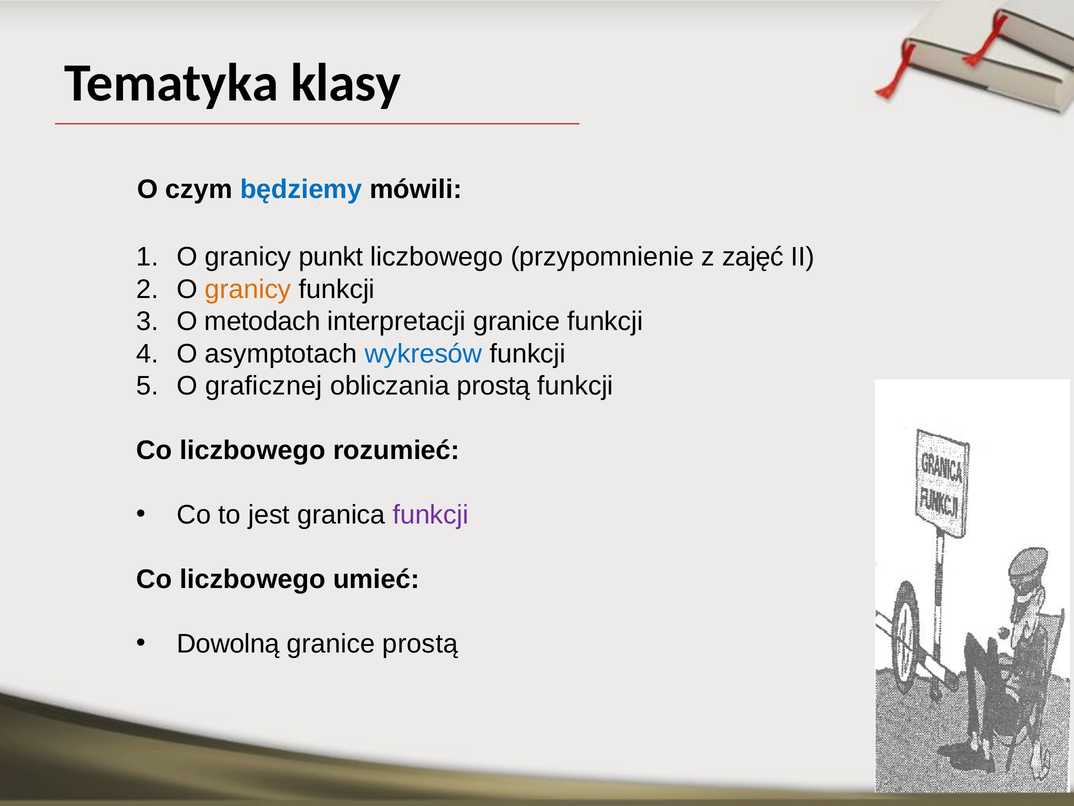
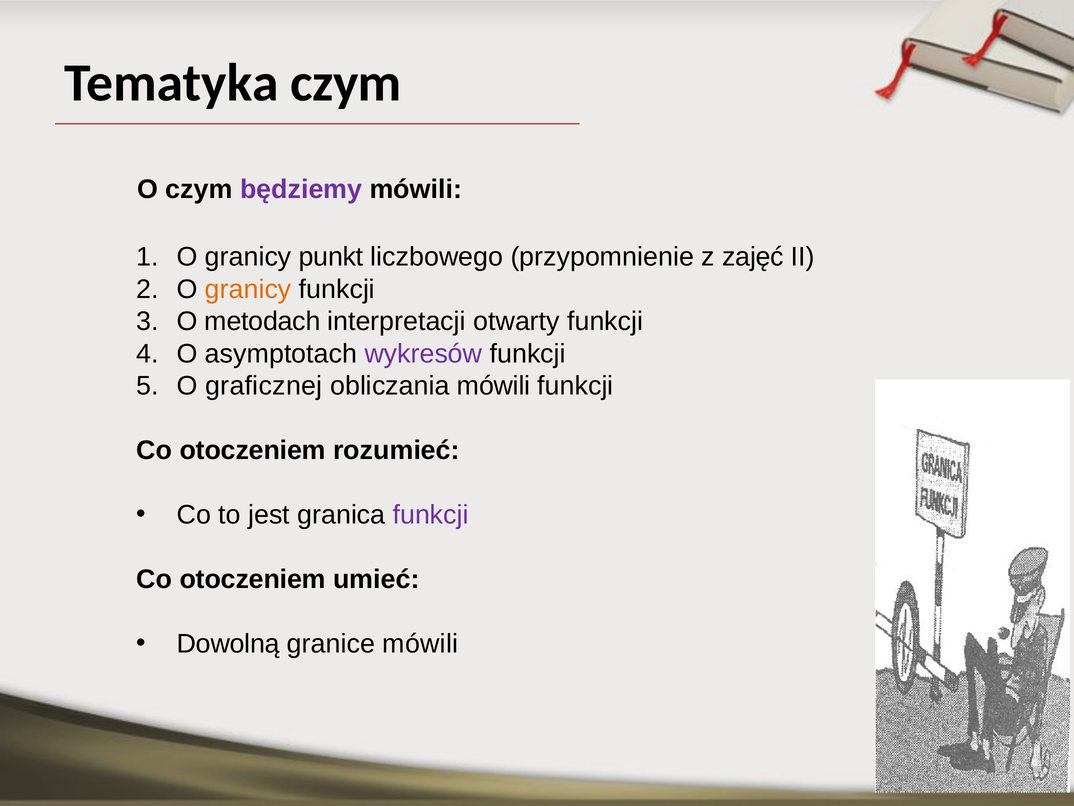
Tematyka klasy: klasy -> czym
będziemy colour: blue -> purple
interpretacji granice: granice -> otwarty
wykresów colour: blue -> purple
obliczania prostą: prostą -> mówili
liczbowego at (253, 450): liczbowego -> otoczeniem
liczbowego at (253, 579): liczbowego -> otoczeniem
granice prostą: prostą -> mówili
